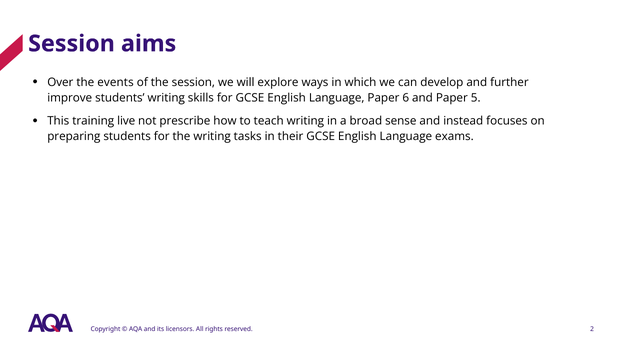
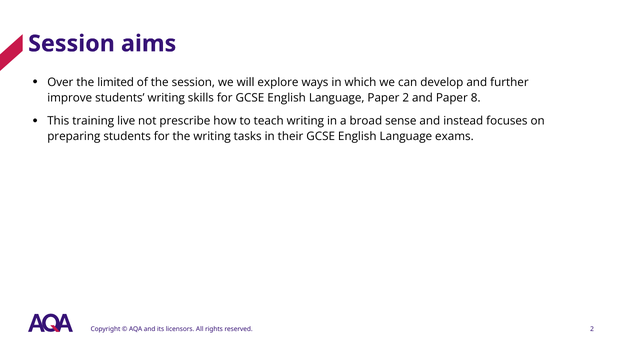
events: events -> limited
Paper 6: 6 -> 2
5: 5 -> 8
